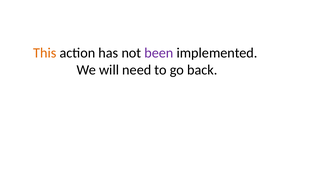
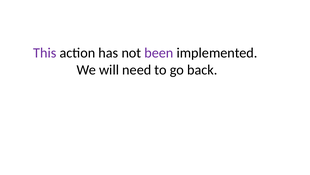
This colour: orange -> purple
